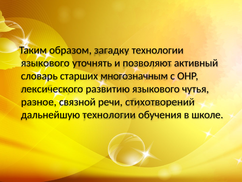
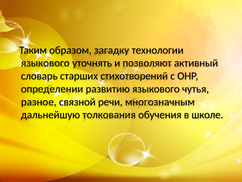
многозначным: многозначным -> стихотворений
лексического: лексического -> определении
стихотворений: стихотворений -> многозначным
дальнейшую технологии: технологии -> толкования
